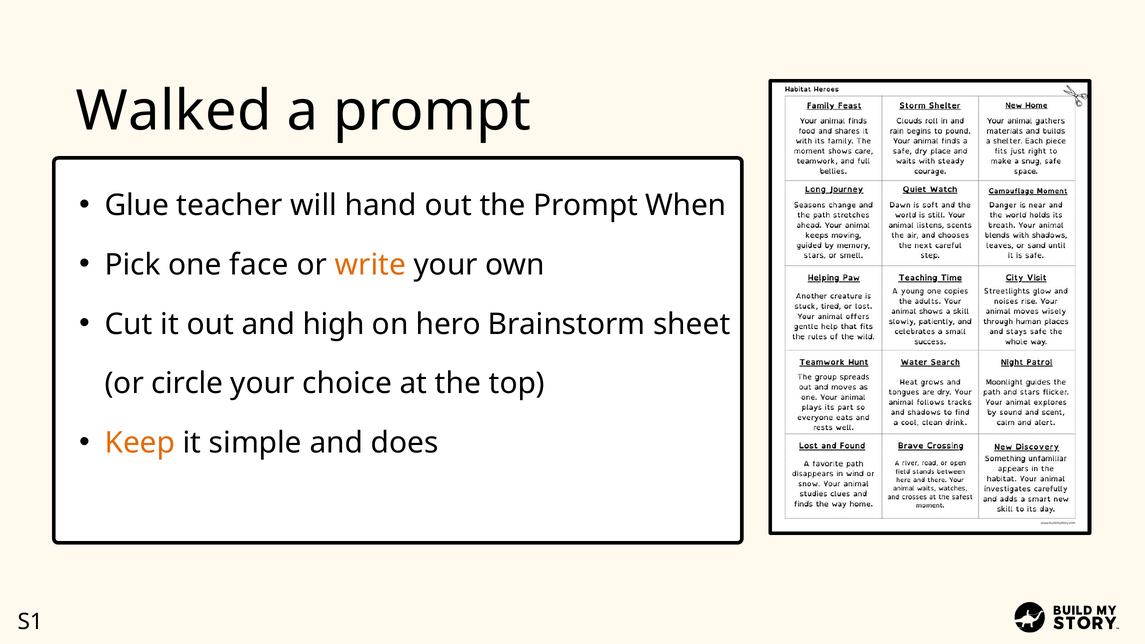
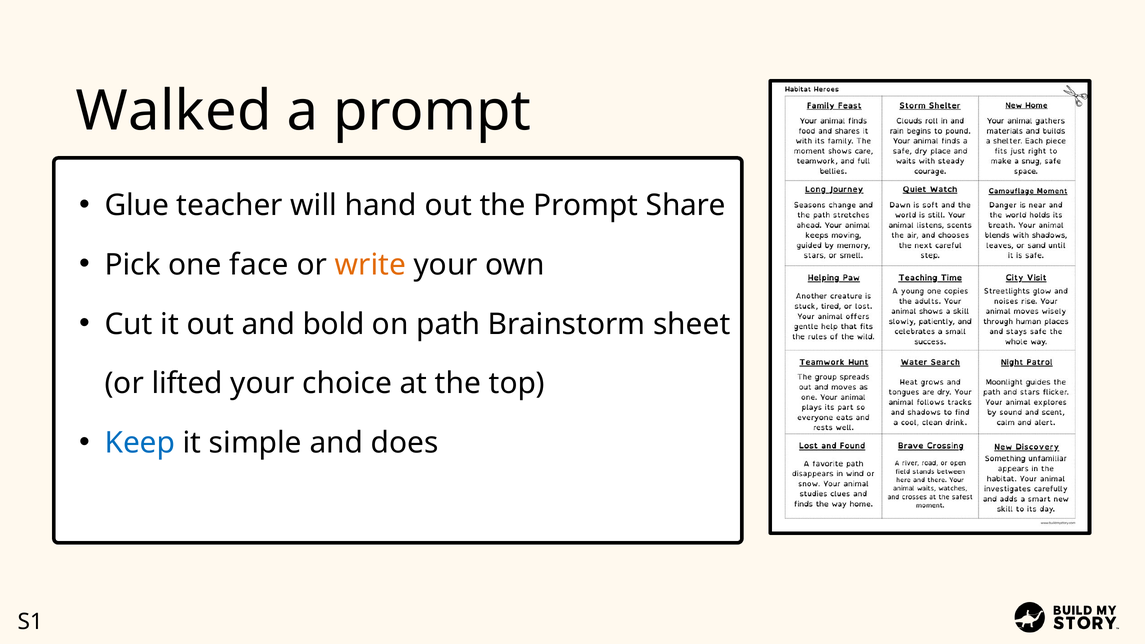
When: When -> Share
high: high -> bold
hero: hero -> path
circle: circle -> lifted
Keep colour: orange -> blue
